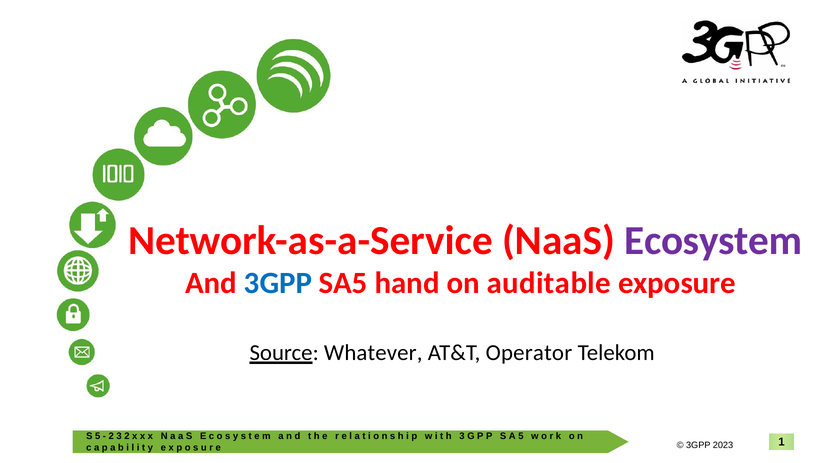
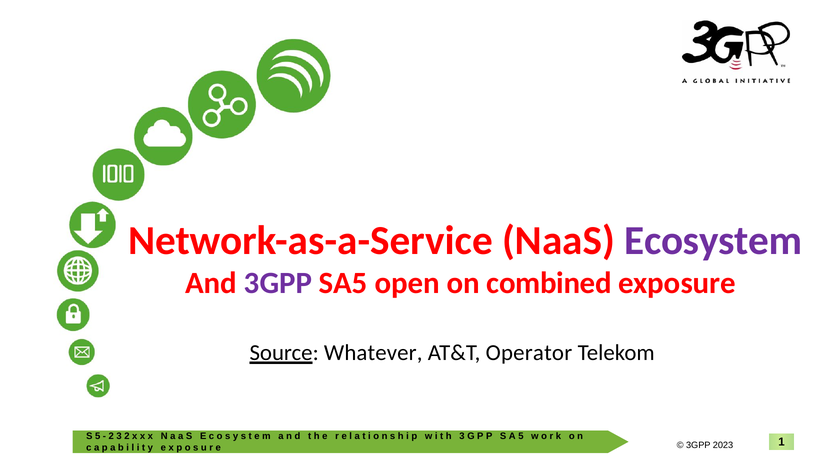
3GPP at (278, 283) colour: blue -> purple
hand: hand -> open
auditable: auditable -> combined
